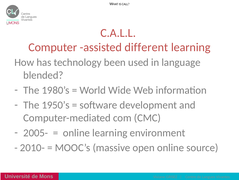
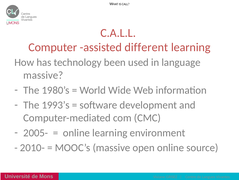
blended at (43, 75): blended -> massive
1950’s: 1950’s -> 1993’s
